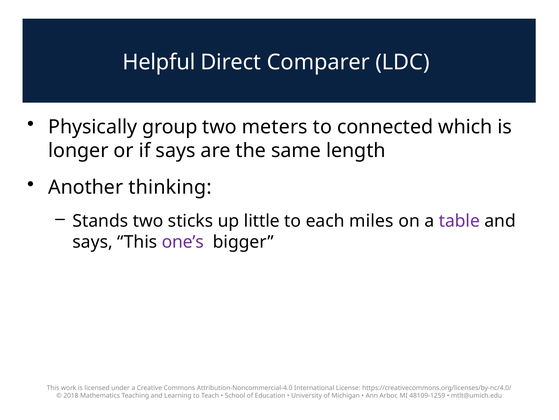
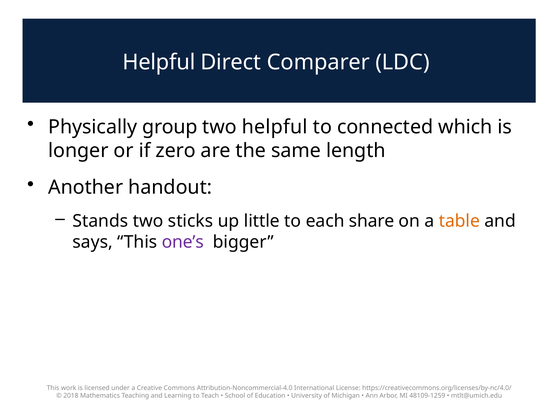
two meters: meters -> helpful
if says: says -> zero
thinking: thinking -> handout
miles: miles -> share
table colour: purple -> orange
